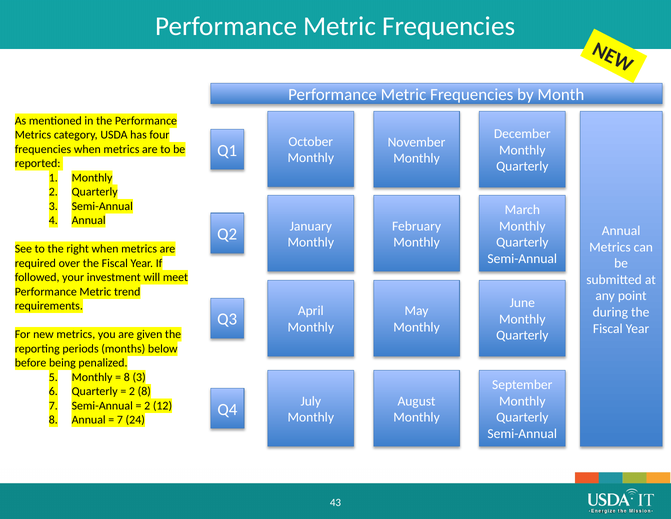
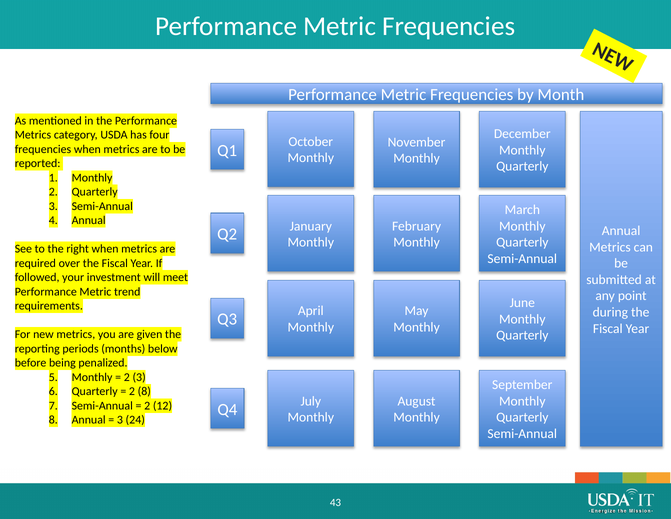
8 at (127, 377): 8 -> 2
7 at (120, 420): 7 -> 3
